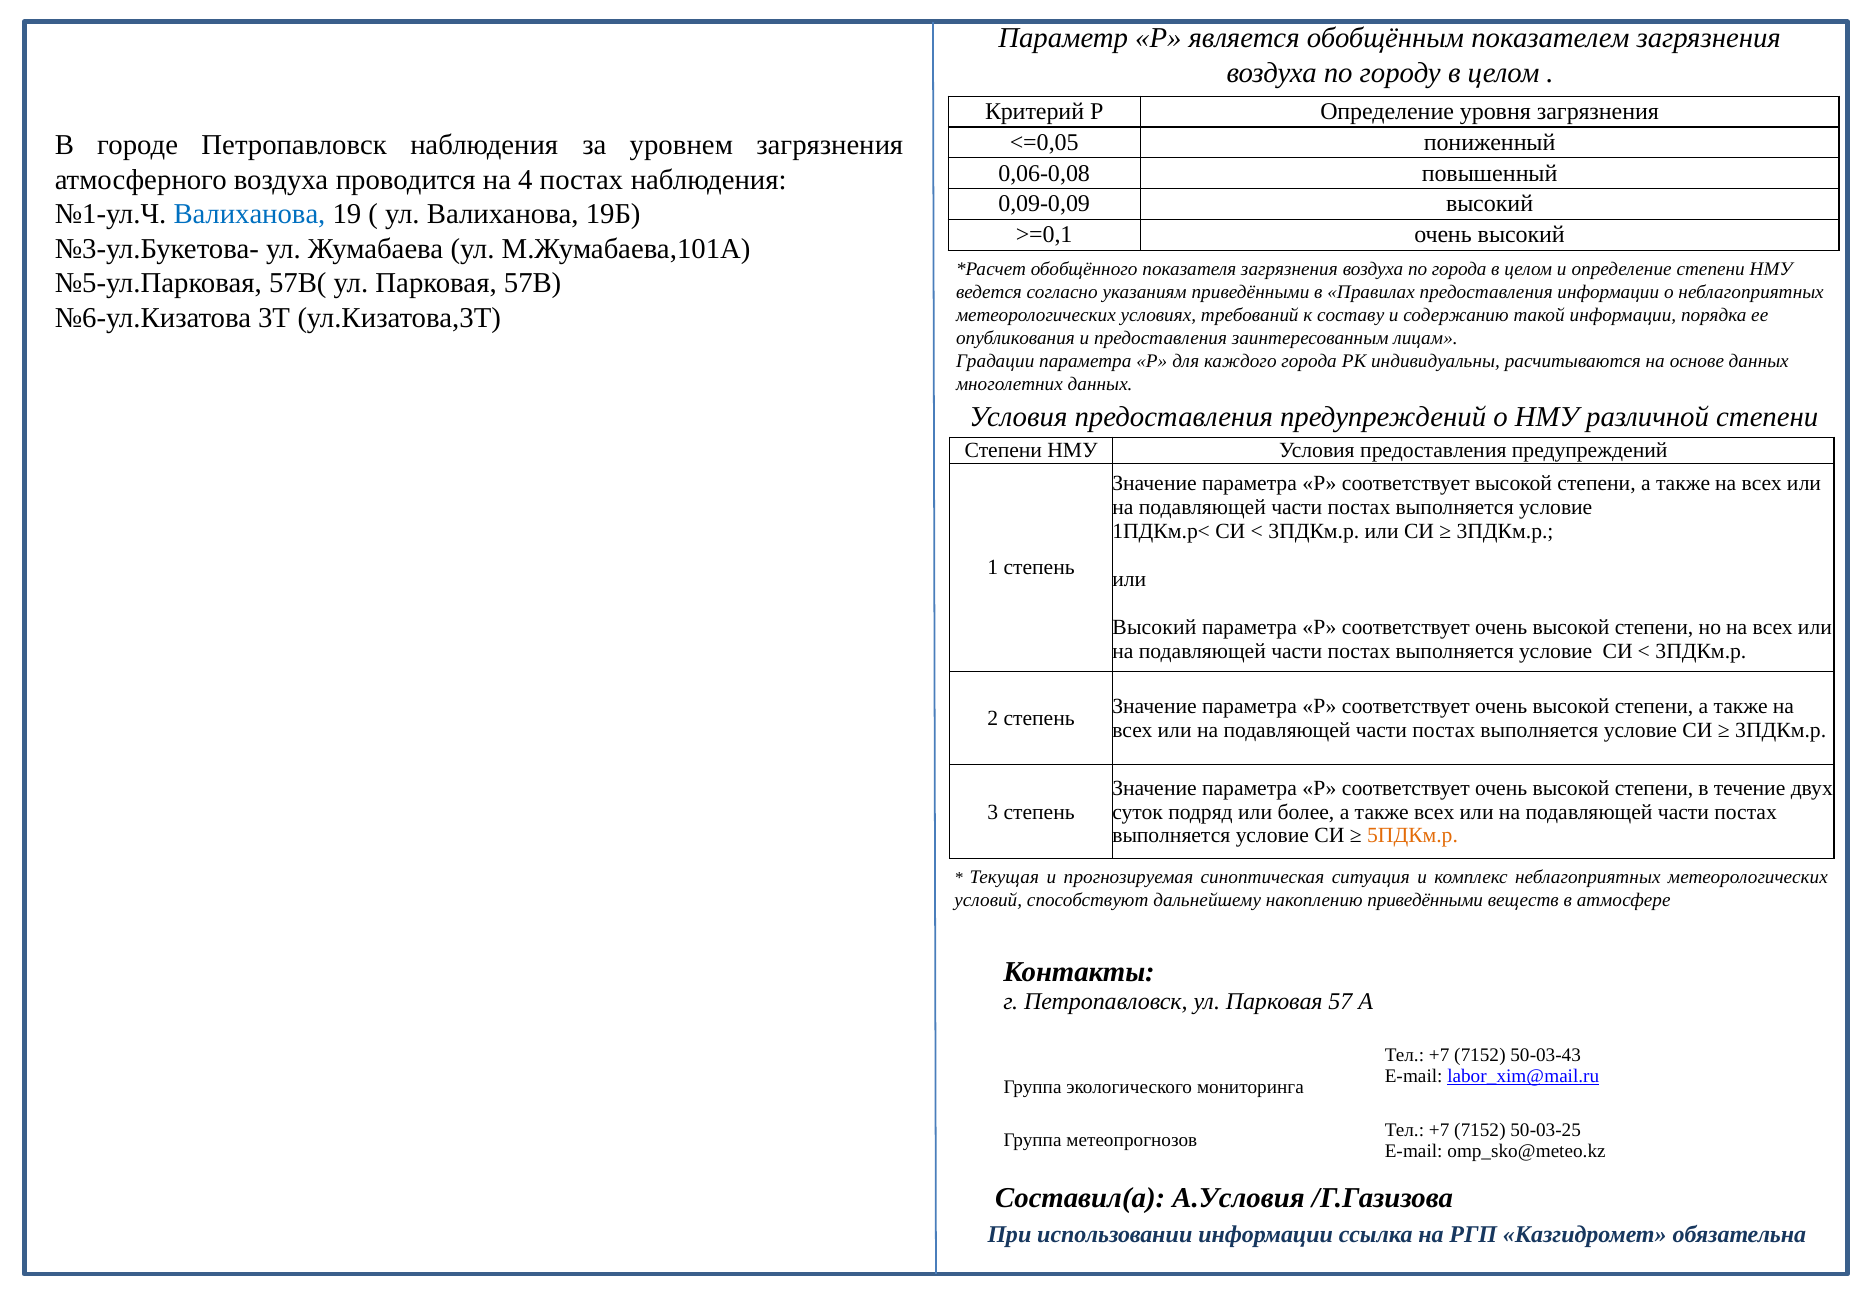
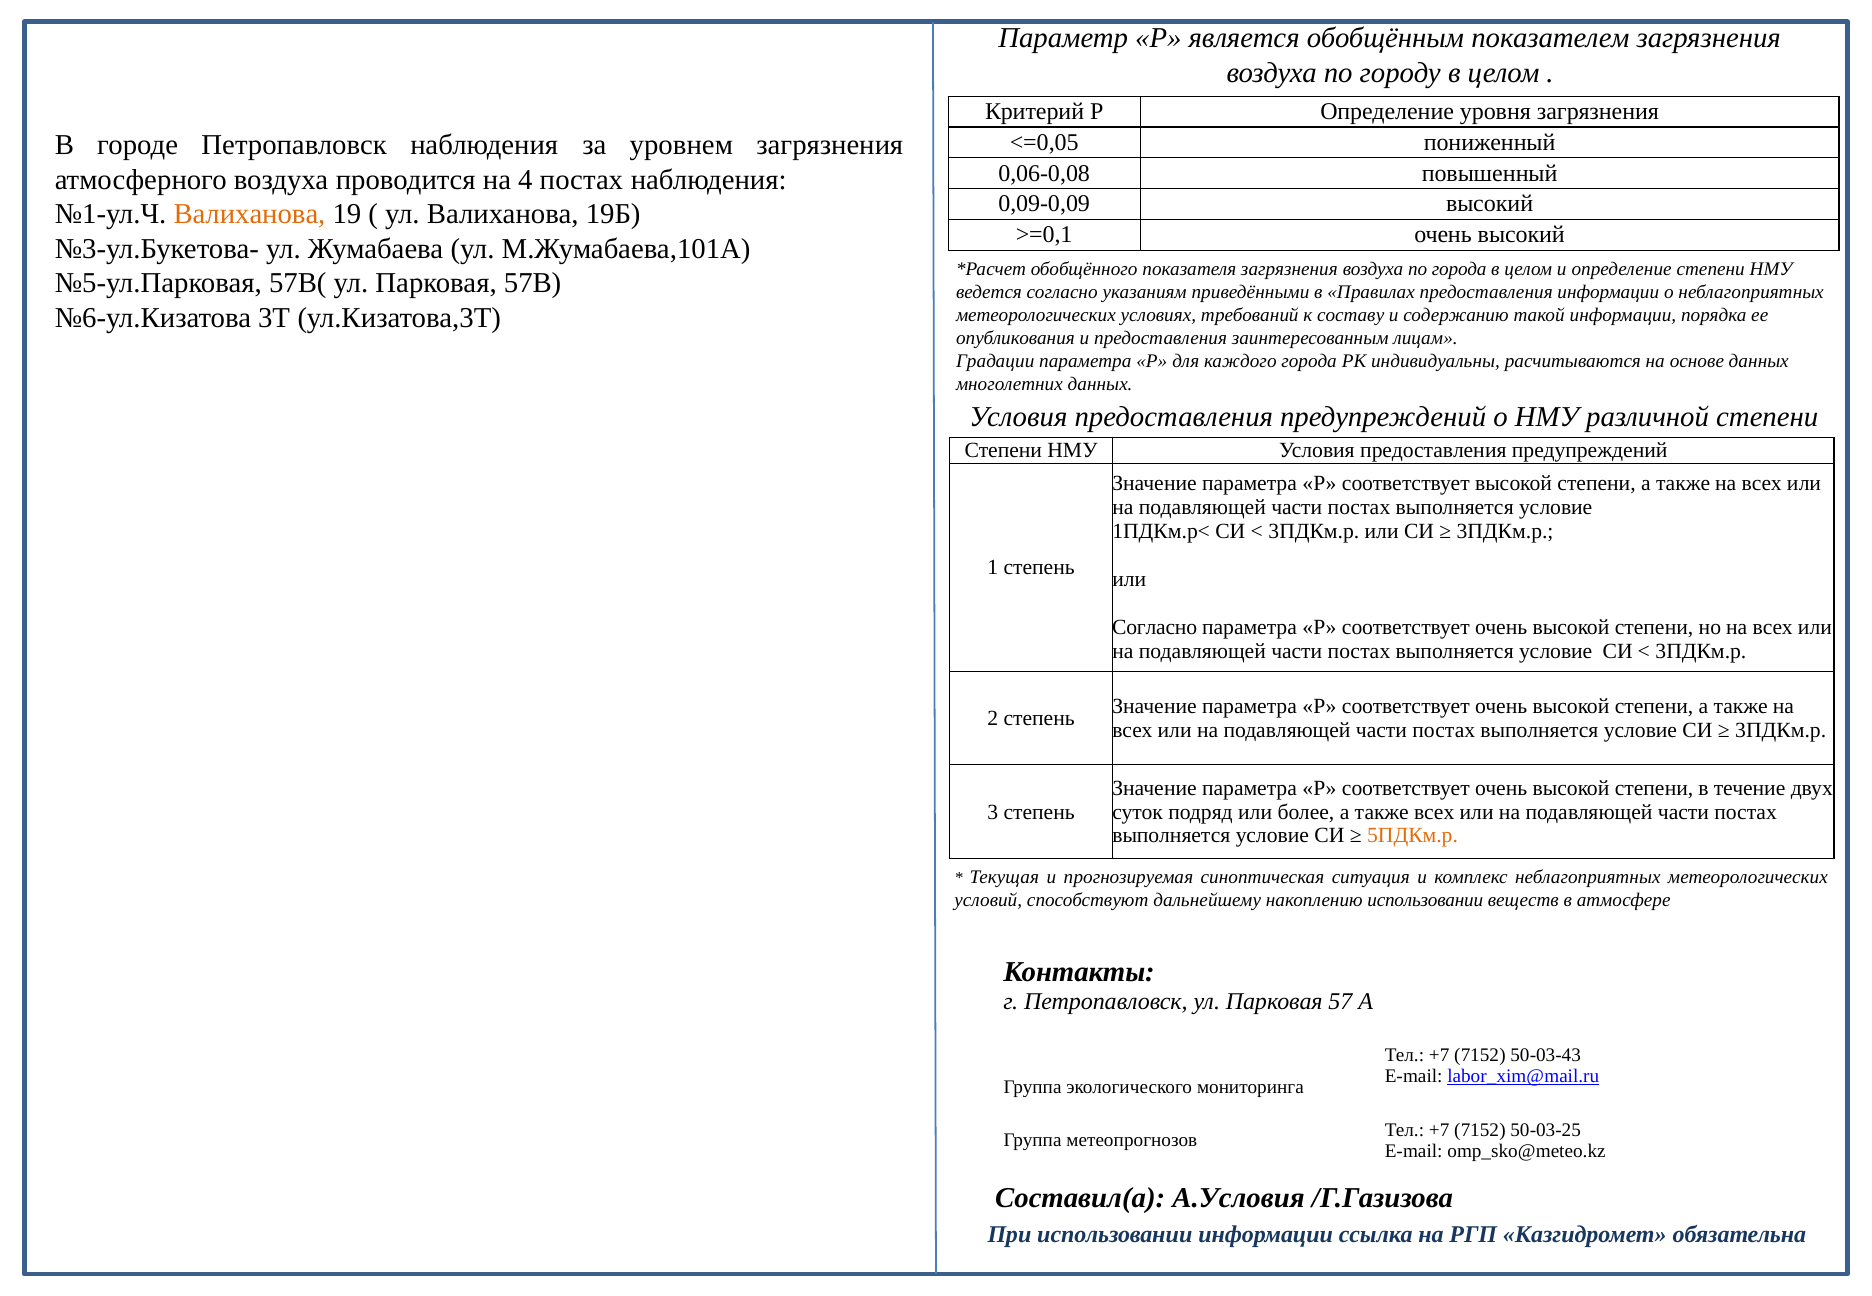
Валиханова at (250, 214) colour: blue -> orange
Высокий at (1154, 627): Высокий -> Согласно
накоплению приведёнными: приведёнными -> использовании
